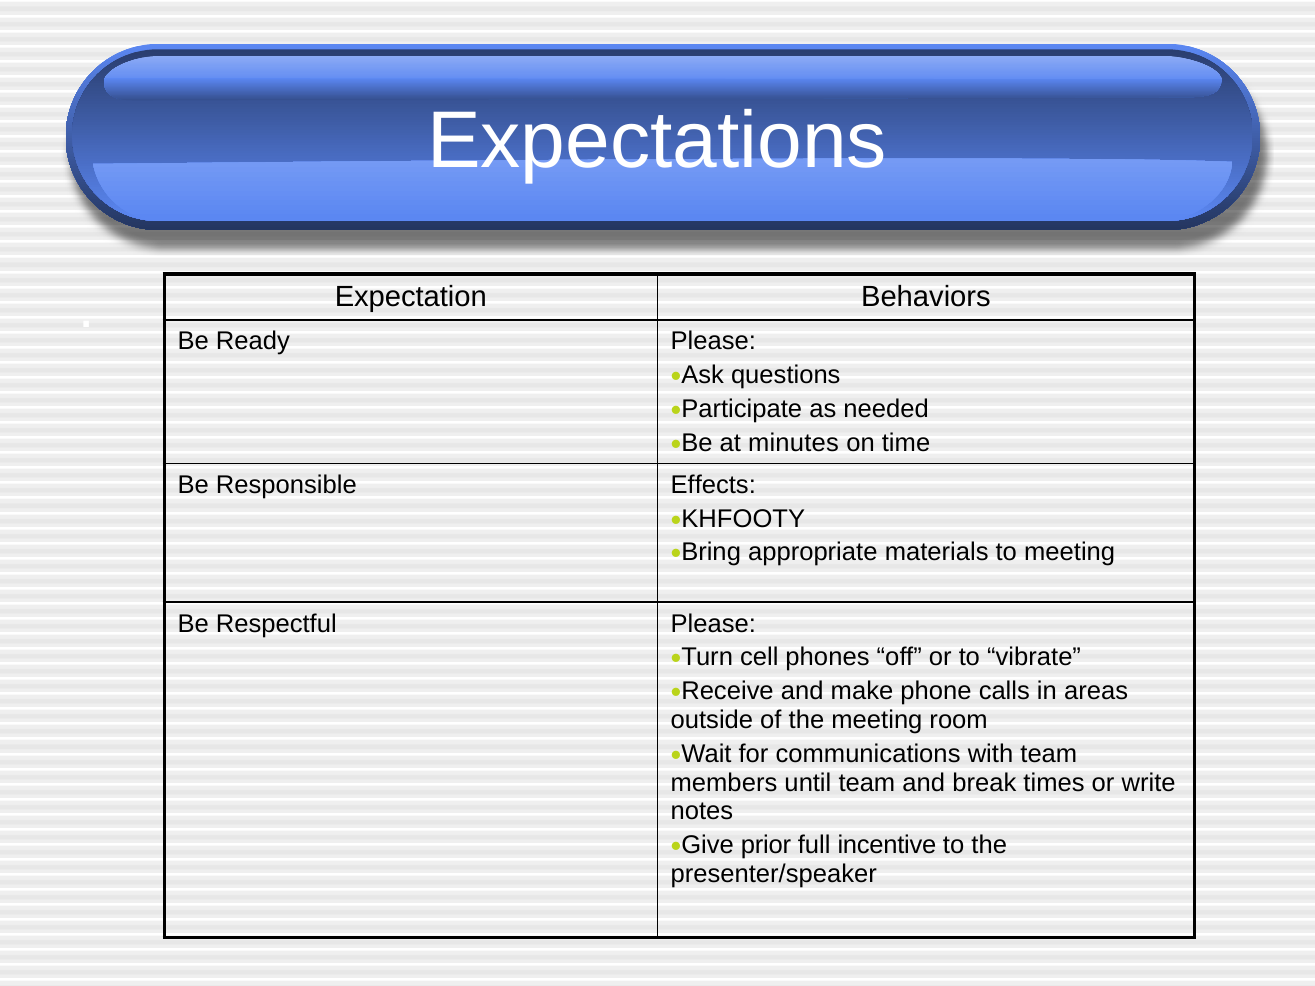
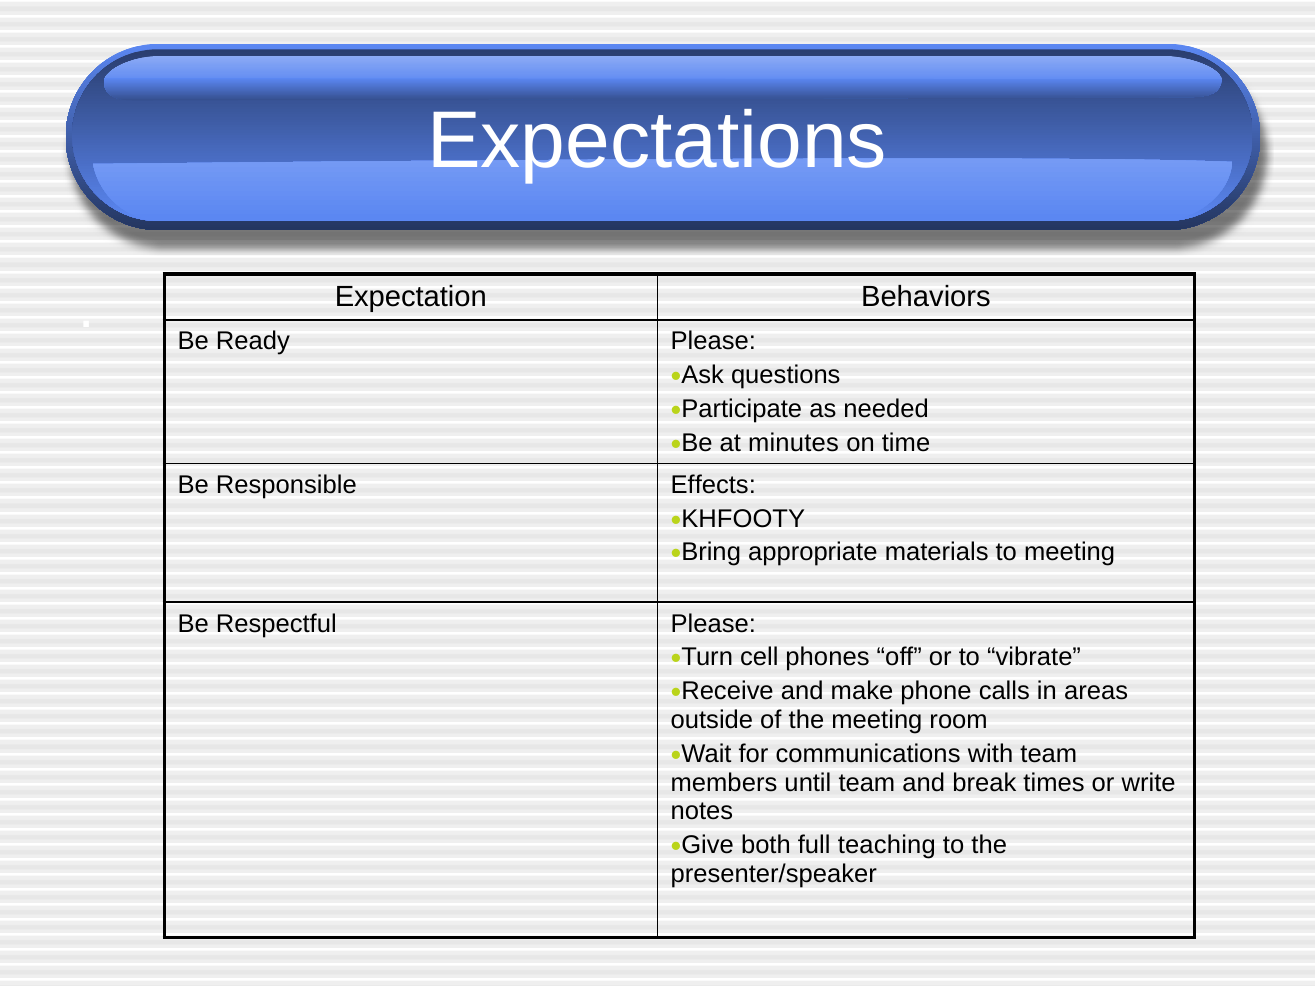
prior: prior -> both
incentive: incentive -> teaching
